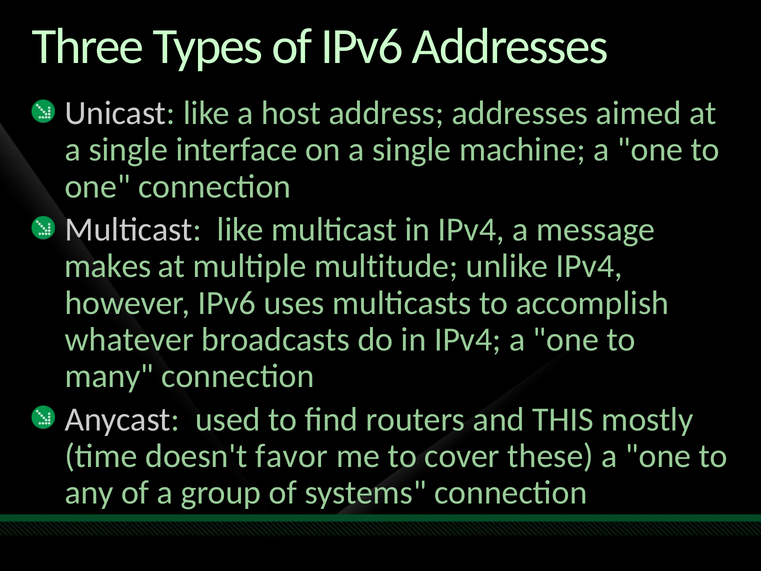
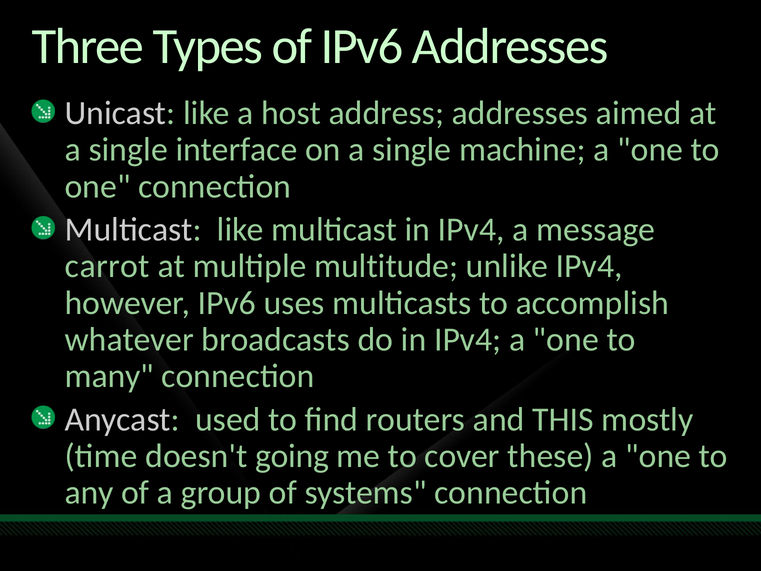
makes: makes -> carrot
favor: favor -> going
